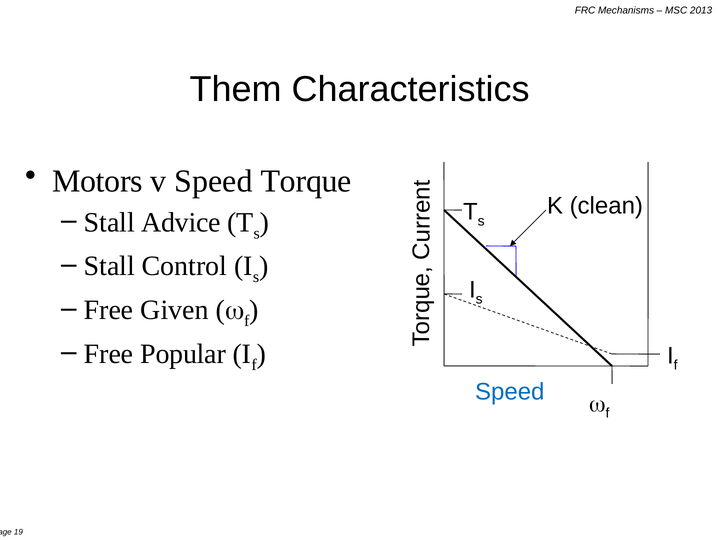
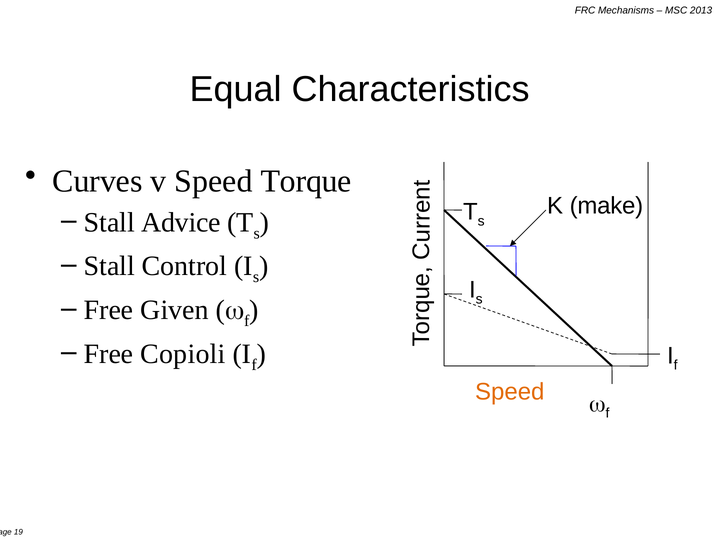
Them: Them -> Equal
Motors: Motors -> Curves
clean: clean -> make
Popular: Popular -> Copioli
Speed at (510, 392) colour: blue -> orange
